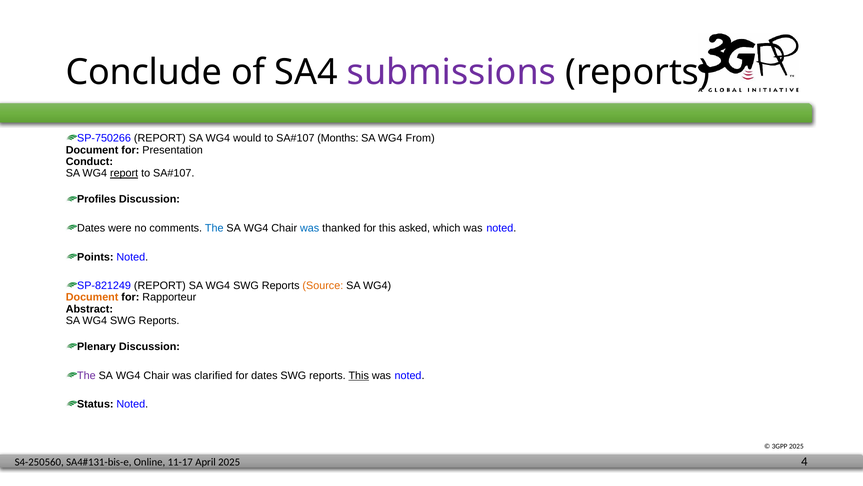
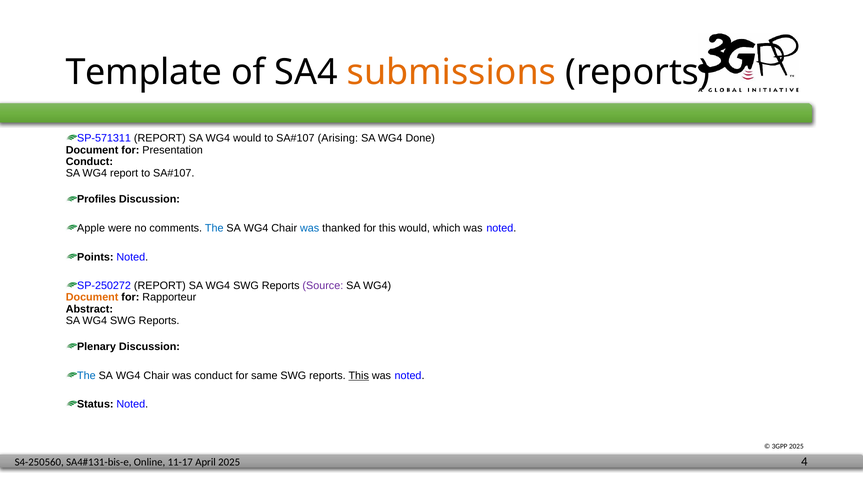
Conclude: Conclude -> Template
submissions colour: purple -> orange
SP-750266: SP-750266 -> SP-571311
Months: Months -> Arising
From: From -> Done
report at (124, 173) underline: present -> none
Dates at (91, 228): Dates -> Apple
this asked: asked -> would
SP-821249: SP-821249 -> SP-250272
Source colour: orange -> purple
The at (86, 375) colour: purple -> blue
was clarified: clarified -> conduct
for dates: dates -> same
